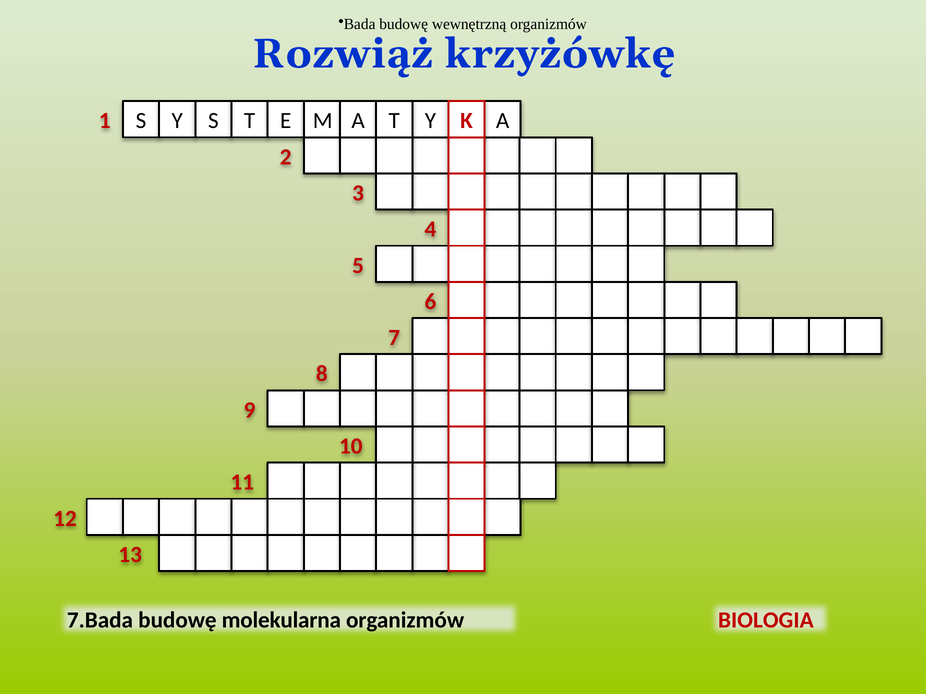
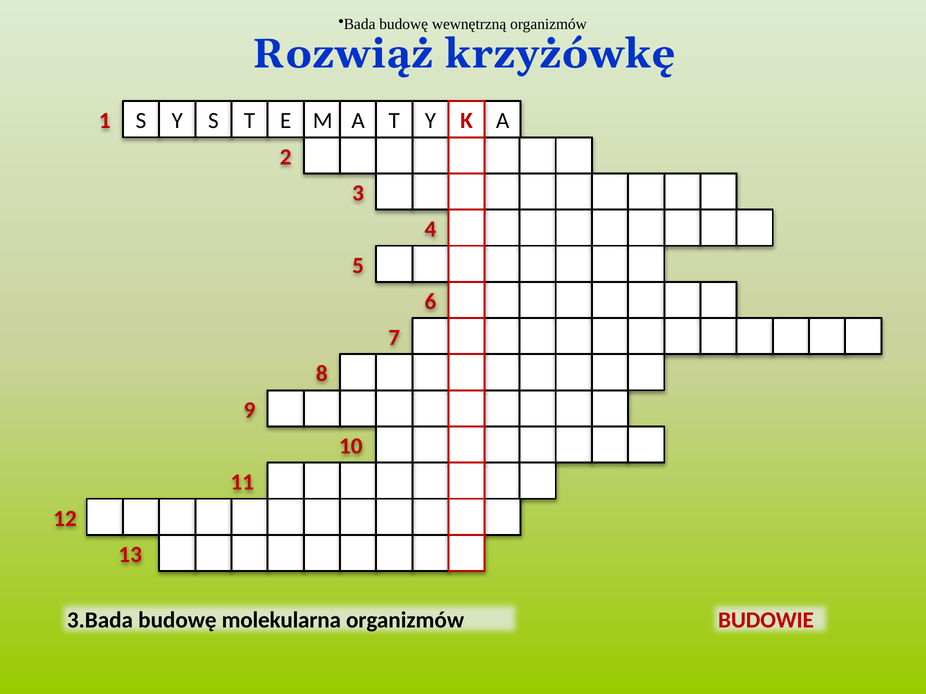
7.Bada: 7.Bada -> 3.Bada
BIOLOGIA: BIOLOGIA -> BUDOWIE
